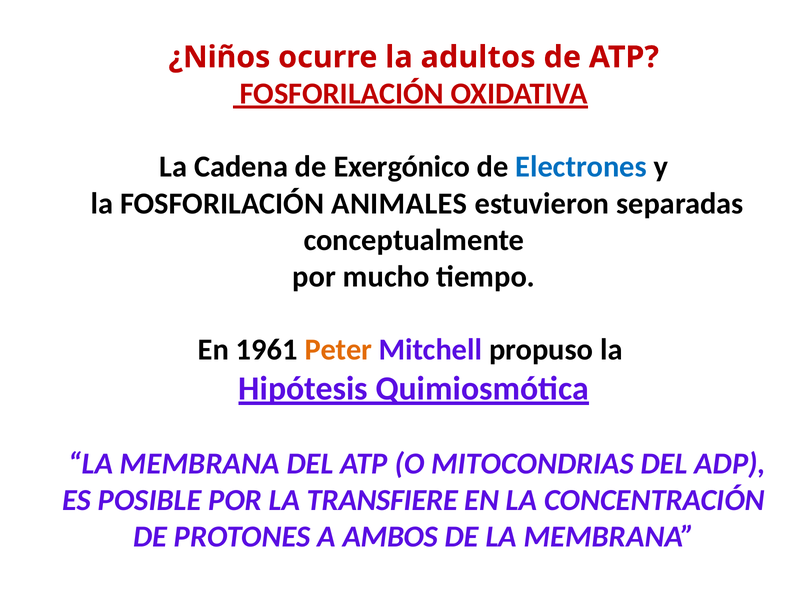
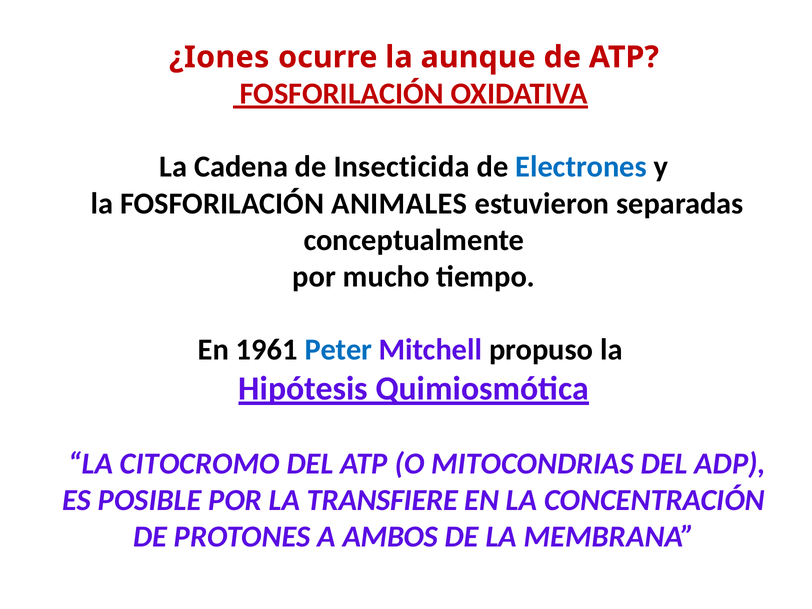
¿Niños: ¿Niños -> ¿Iones
adultos: adultos -> aunque
Exergónico: Exergónico -> Insecticida
Peter colour: orange -> blue
MEMBRANA at (200, 464): MEMBRANA -> CITOCROMO
